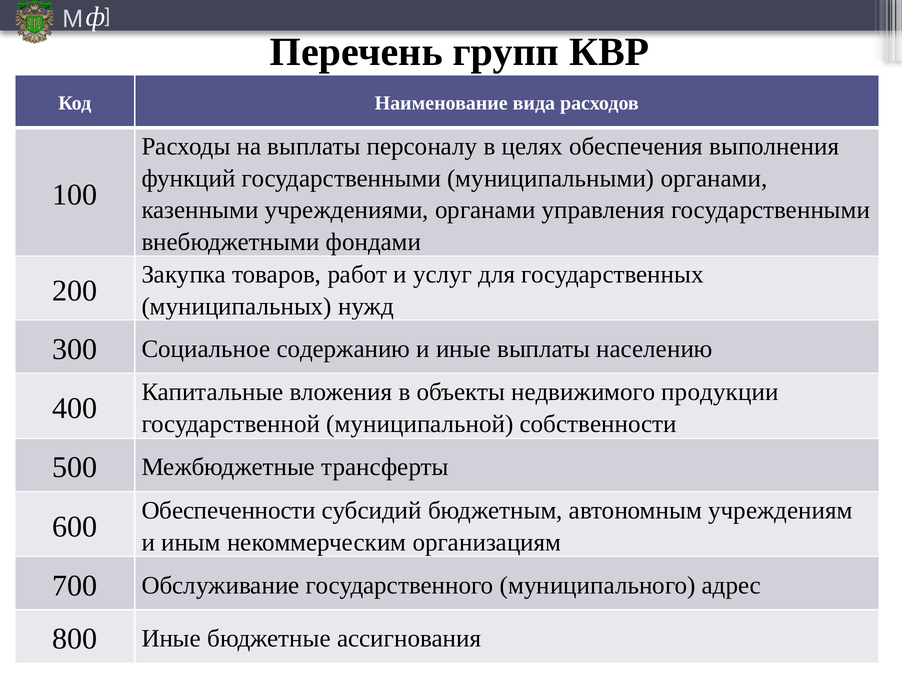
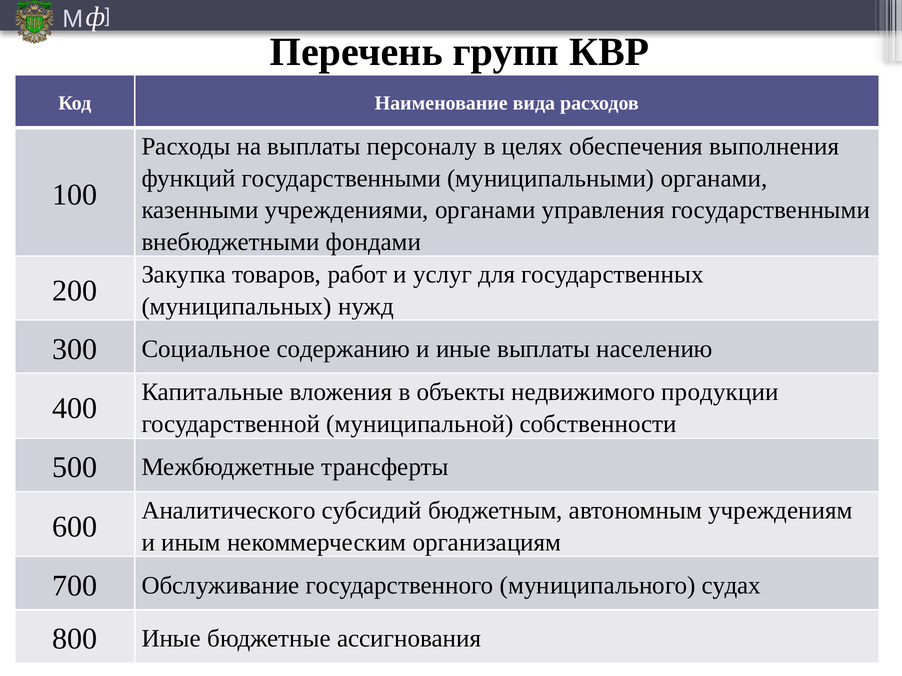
Обеспеченности: Обеспеченности -> Аналитического
адрес: адрес -> судах
